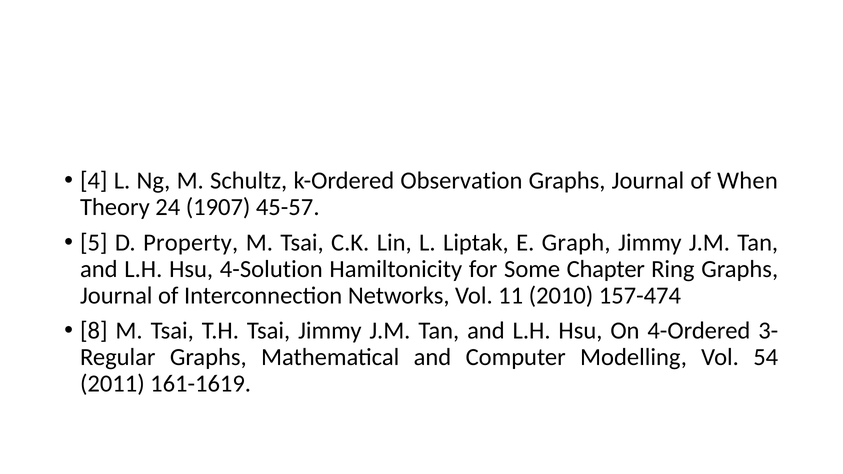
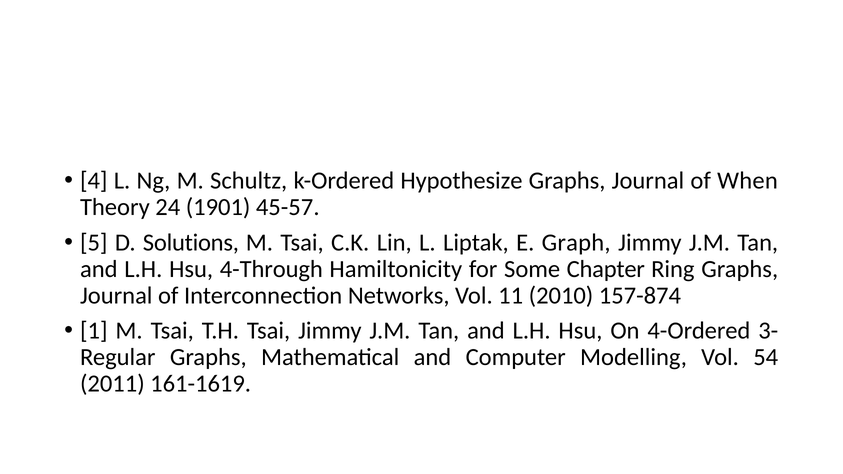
Observation: Observation -> Hypothesize
1907: 1907 -> 1901
Property: Property -> Solutions
4-Solution: 4-Solution -> 4-Through
157-474: 157-474 -> 157-874
8: 8 -> 1
